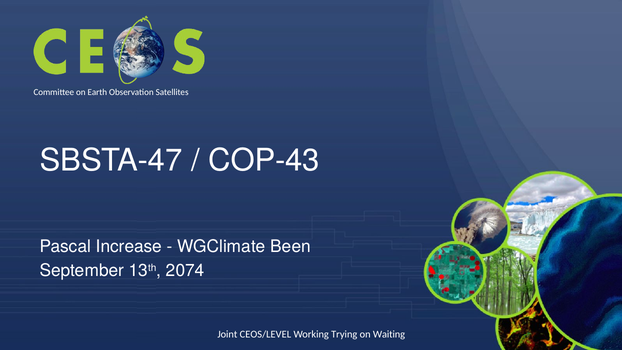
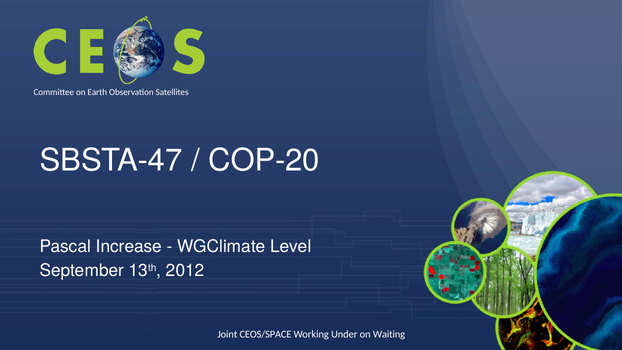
COP-43: COP-43 -> COP-20
Been: Been -> Level
2074: 2074 -> 2012
CEOS/LEVEL: CEOS/LEVEL -> CEOS/SPACE
Trying: Trying -> Under
